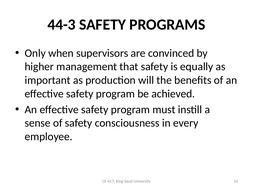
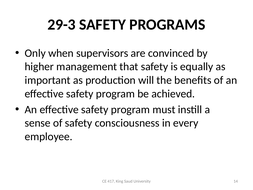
44-3: 44-3 -> 29-3
